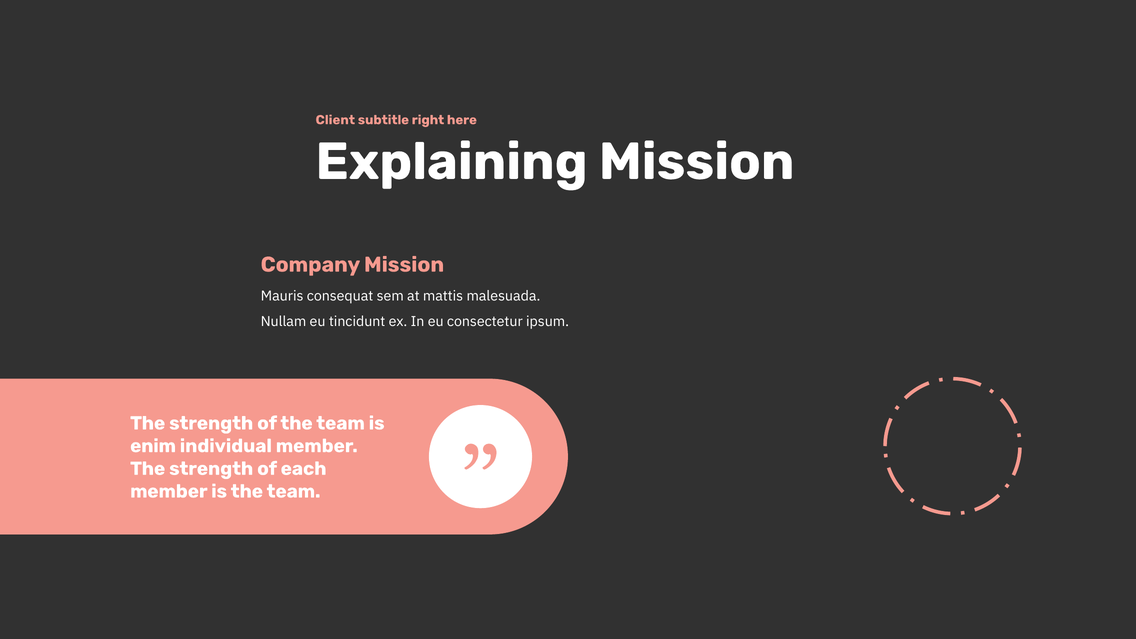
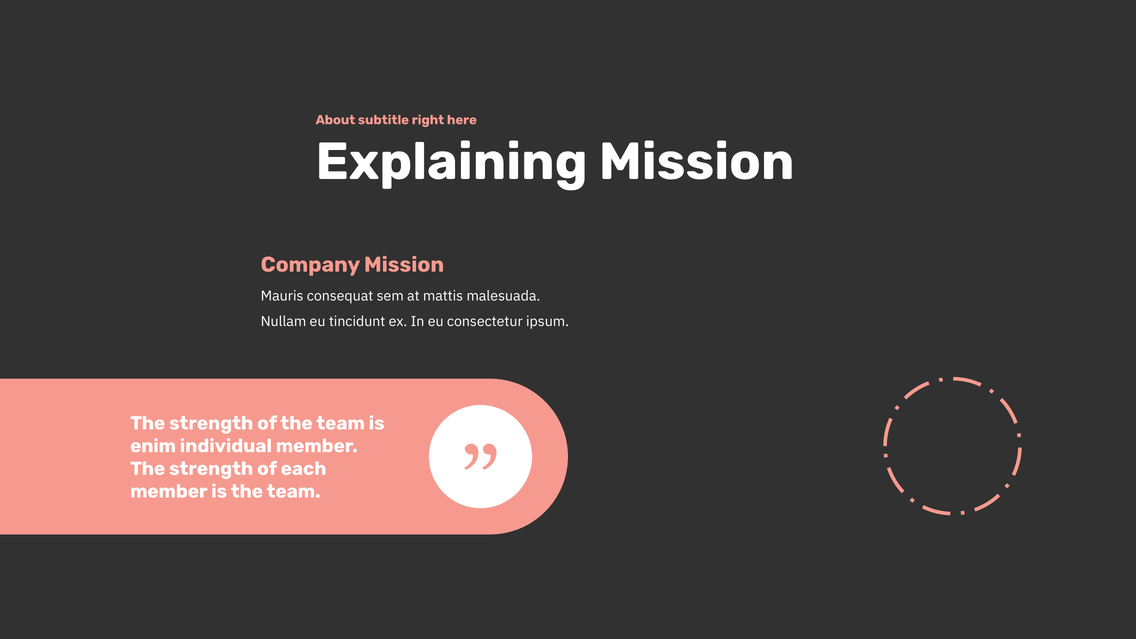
Client: Client -> About
